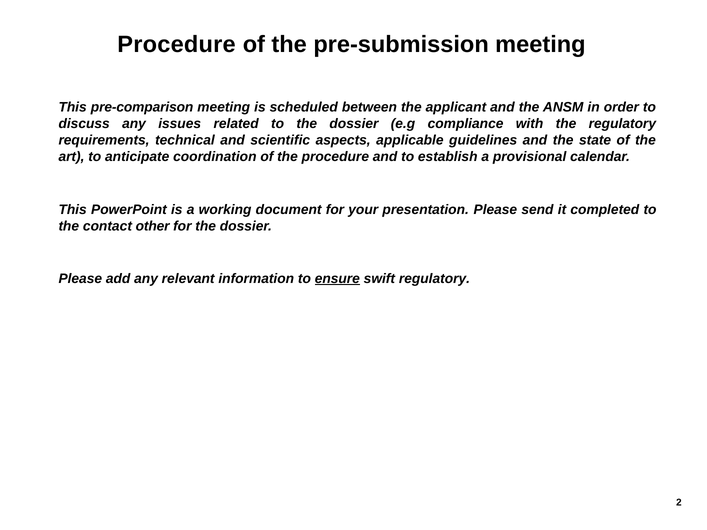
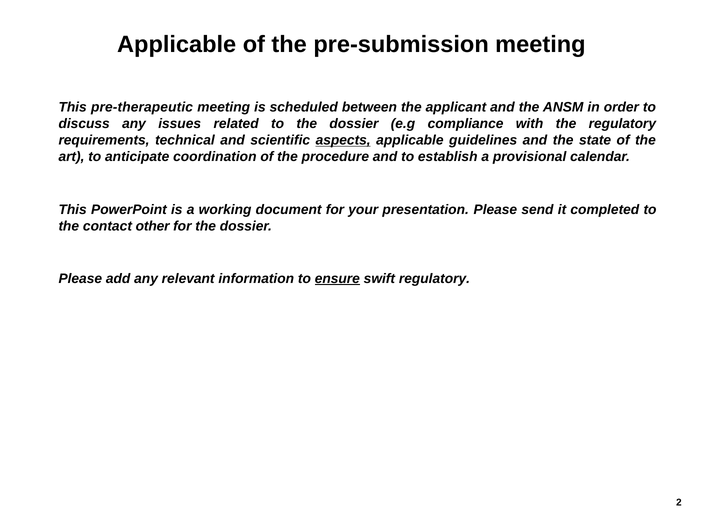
Procedure at (177, 45): Procedure -> Applicable
pre-comparison: pre-comparison -> pre-therapeutic
aspects underline: none -> present
